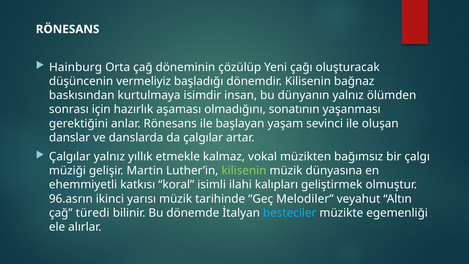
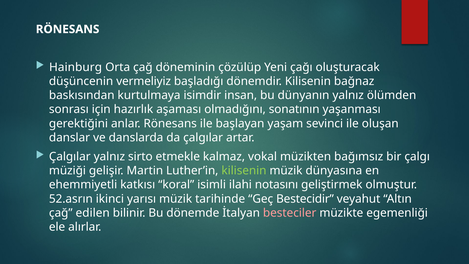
yıllık: yıllık -> sirto
kalıpları: kalıpları -> notasını
96.asrın: 96.asrın -> 52.asrın
Melodiler: Melodiler -> Bestecidir
türedi: türedi -> edilen
besteciler colour: light blue -> pink
